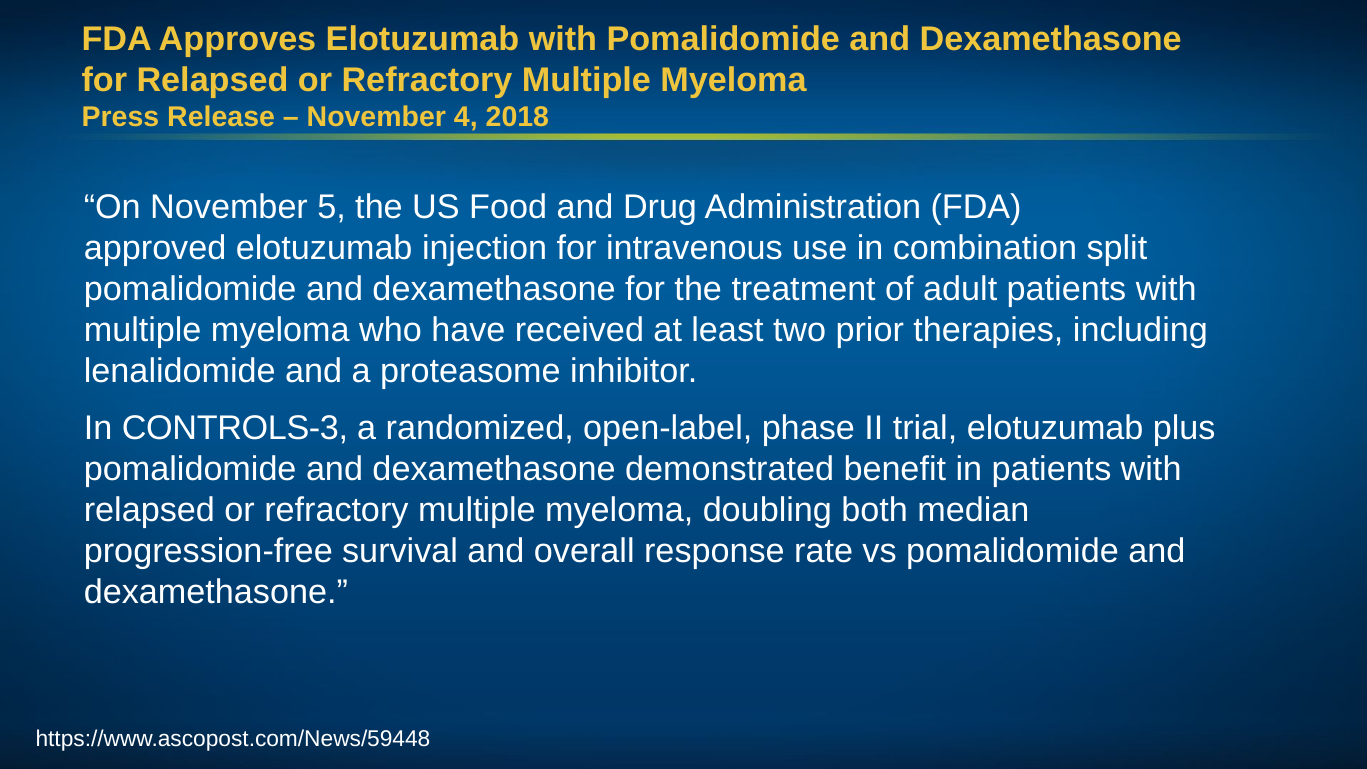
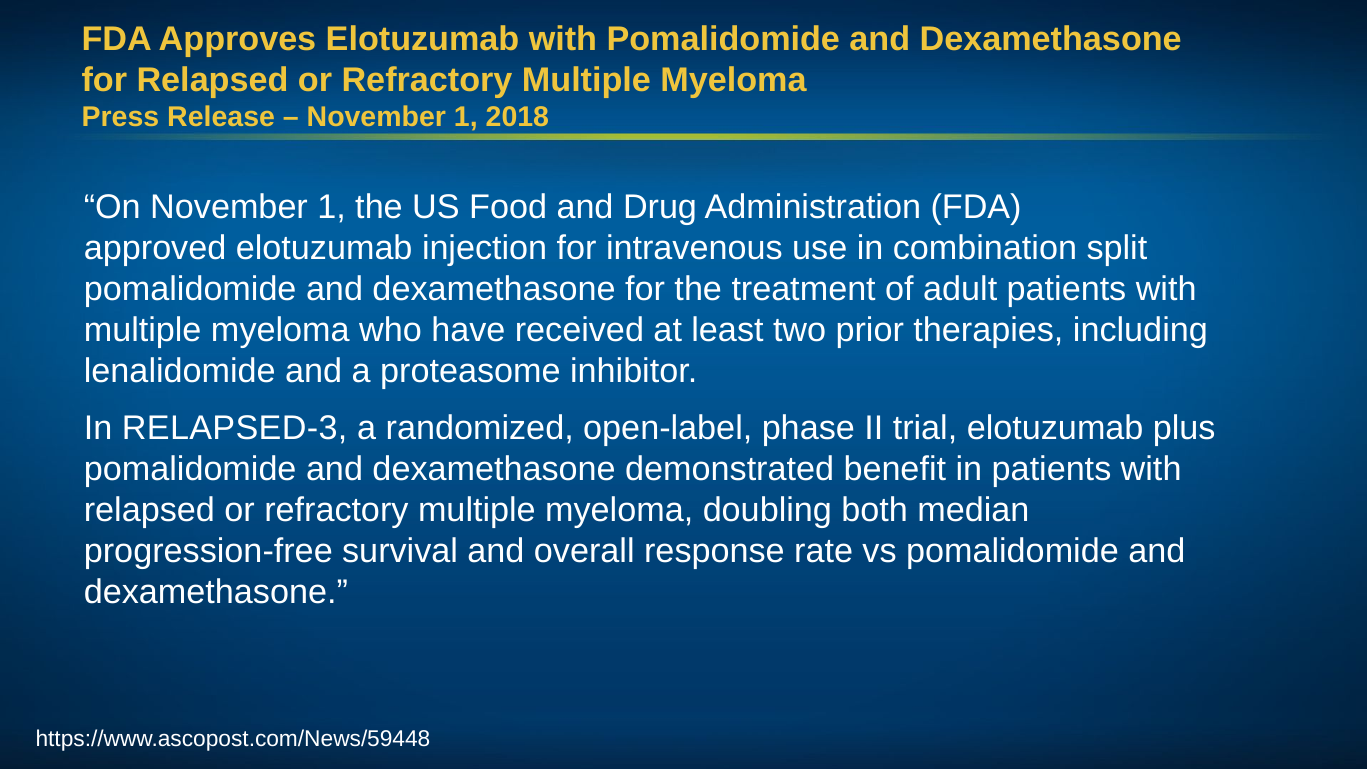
4 at (466, 117): 4 -> 1
On November 5: 5 -> 1
CONTROLS-3: CONTROLS-3 -> RELAPSED-3
